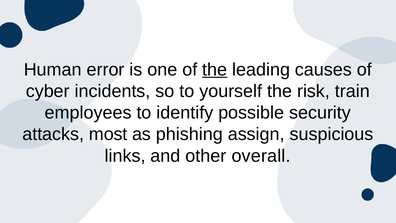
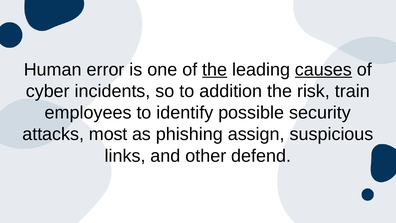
causes underline: none -> present
yourself: yourself -> addition
overall: overall -> defend
